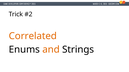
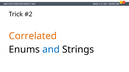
and colour: orange -> blue
